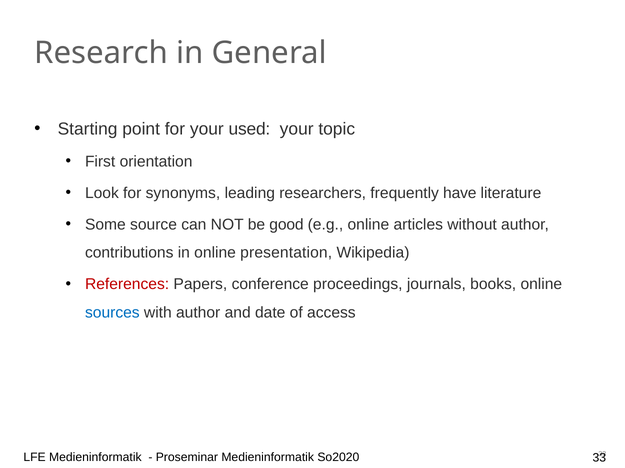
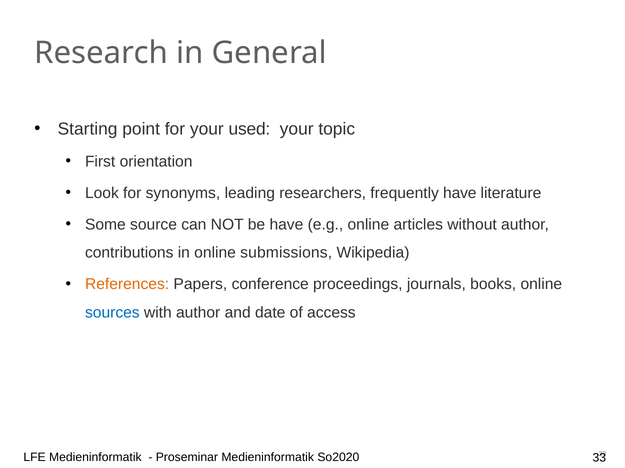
be good: good -> have
presentation: presentation -> submissions
References colour: red -> orange
